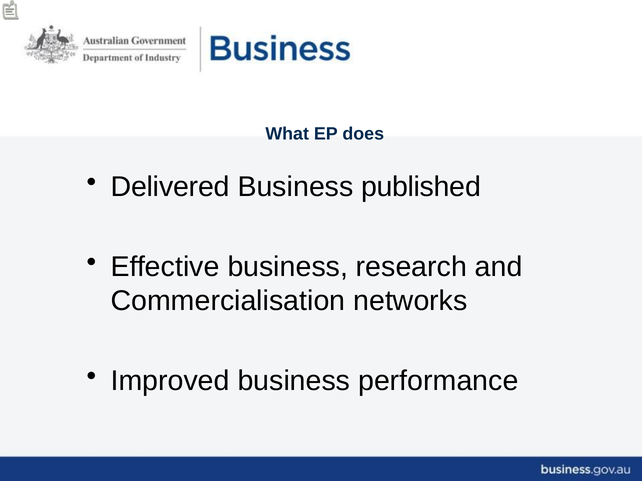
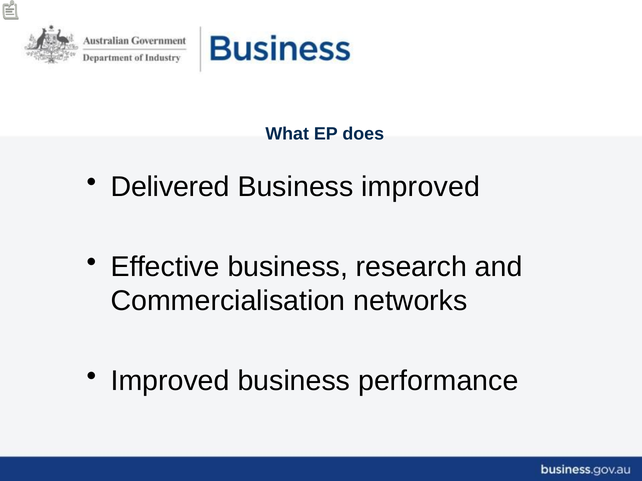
Business published: published -> improved
